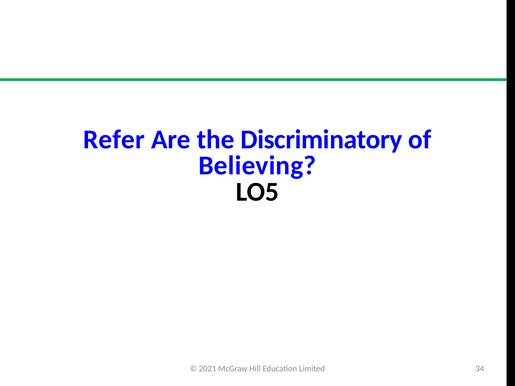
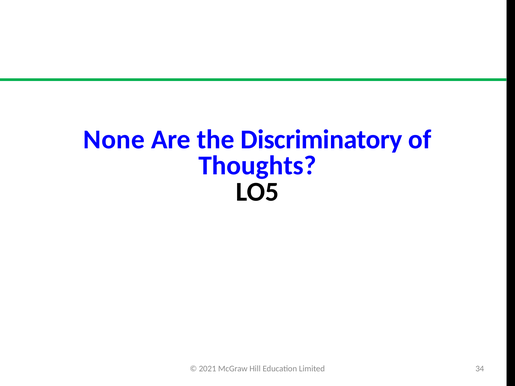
Refer: Refer -> None
Believing: Believing -> Thoughts
